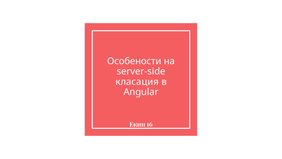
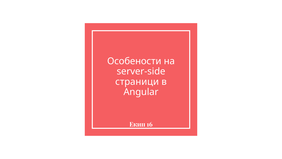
класация: класация -> страници
